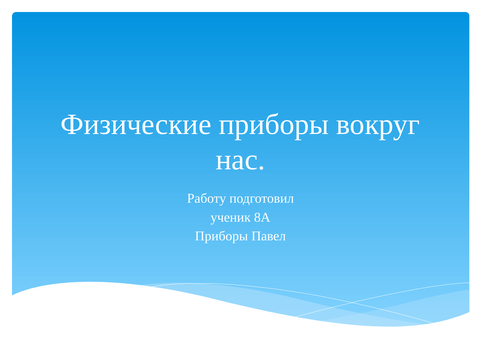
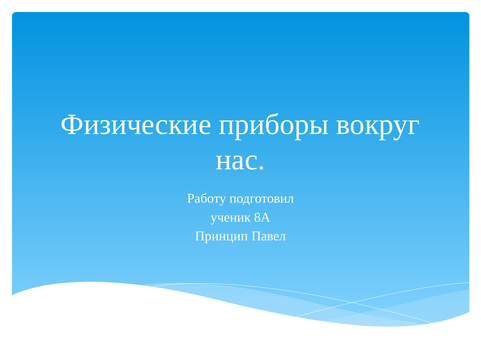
Приборы at (222, 236): Приборы -> Принцип
